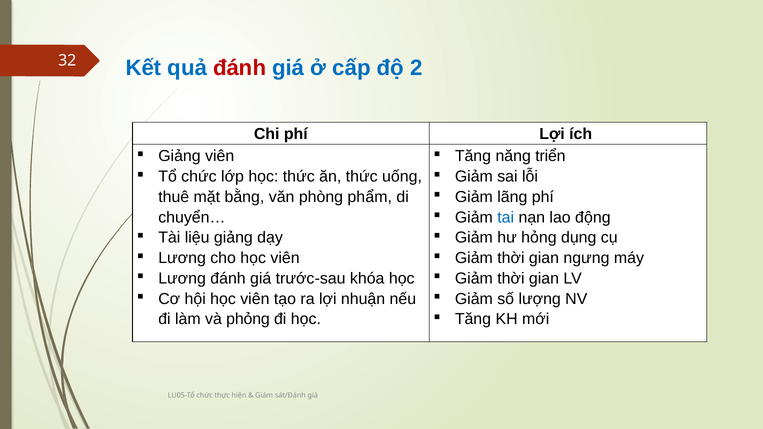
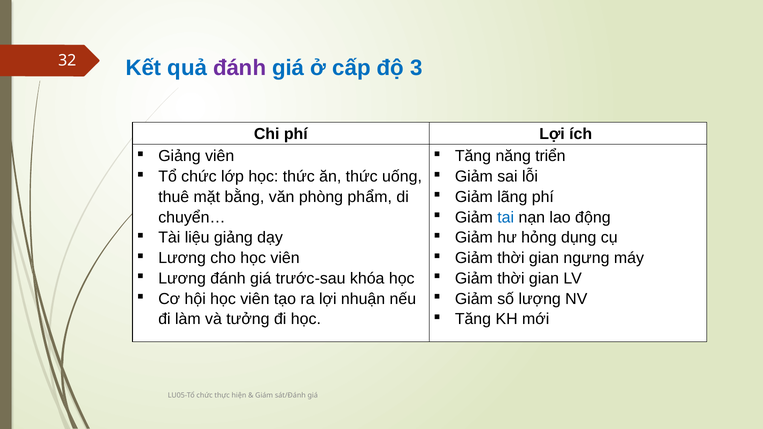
đánh at (240, 68) colour: red -> purple
2: 2 -> 3
phỏng: phỏng -> tưởng
